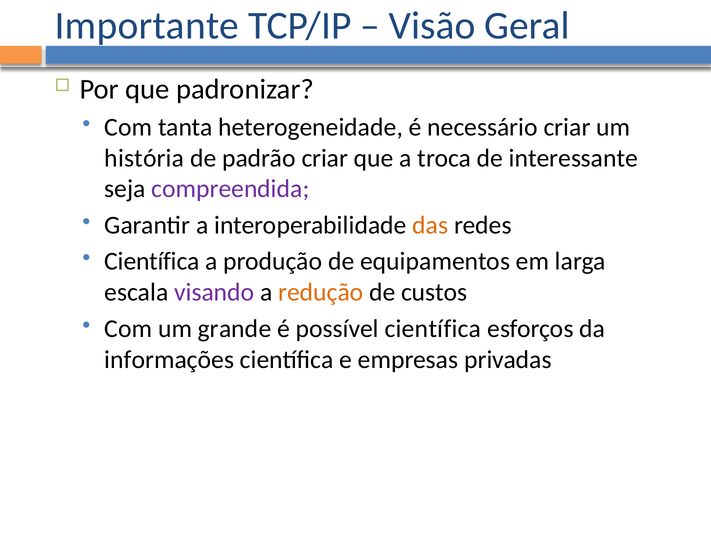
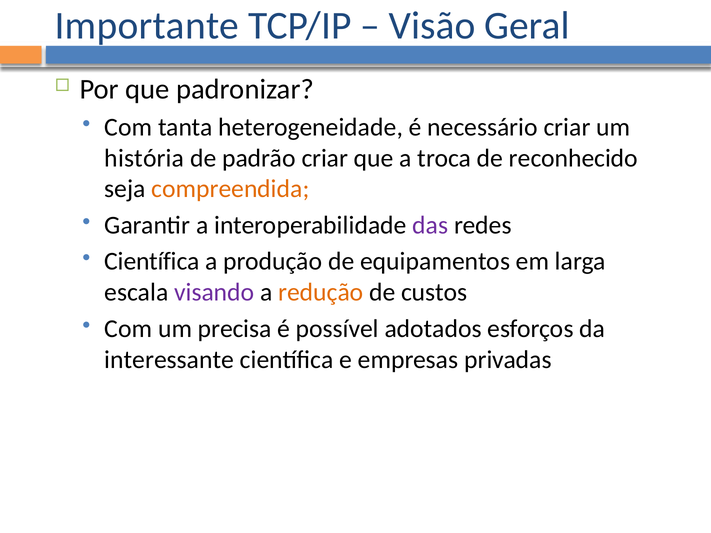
interessante: interessante -> reconhecido
compreendida colour: purple -> orange
das colour: orange -> purple
grande: grande -> precisa
possível científica: científica -> adotados
informações: informações -> interessante
